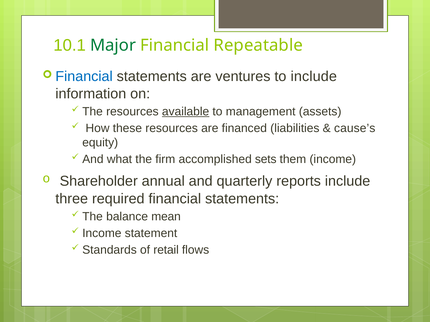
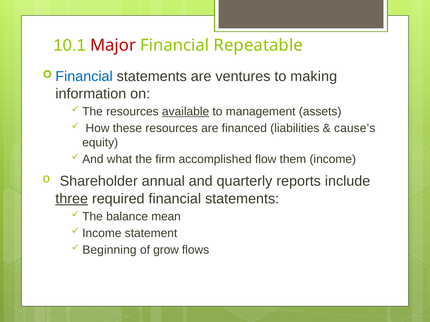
Major colour: green -> red
to include: include -> making
sets: sets -> flow
three underline: none -> present
Standards: Standards -> Beginning
retail: retail -> grow
